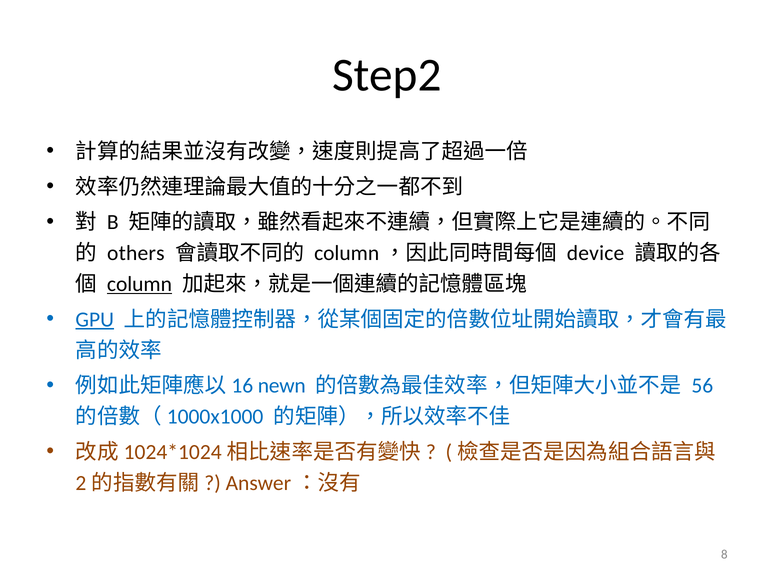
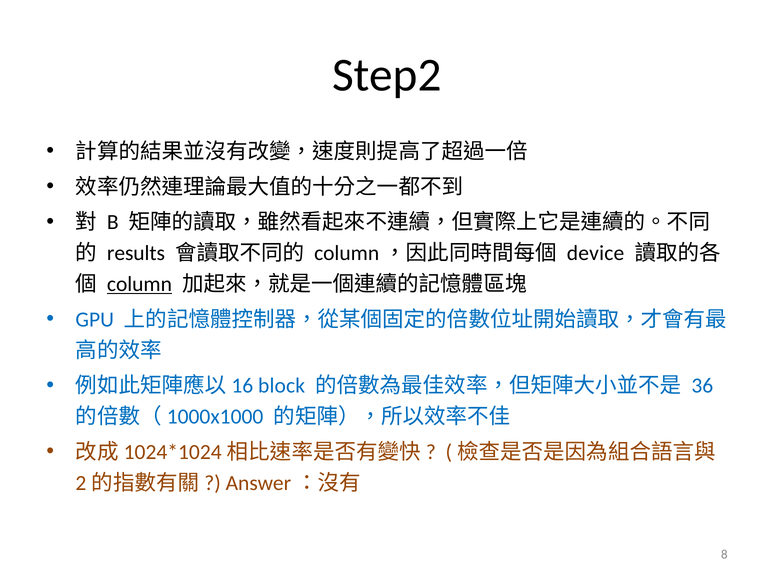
others: others -> results
GPU underline: present -> none
newn: newn -> block
56: 56 -> 36
